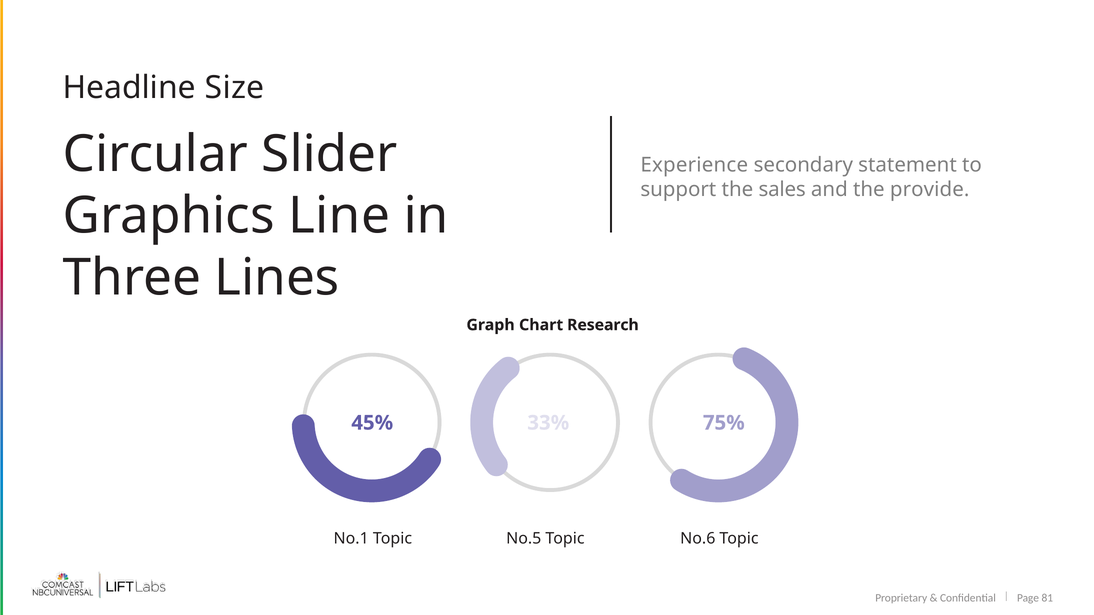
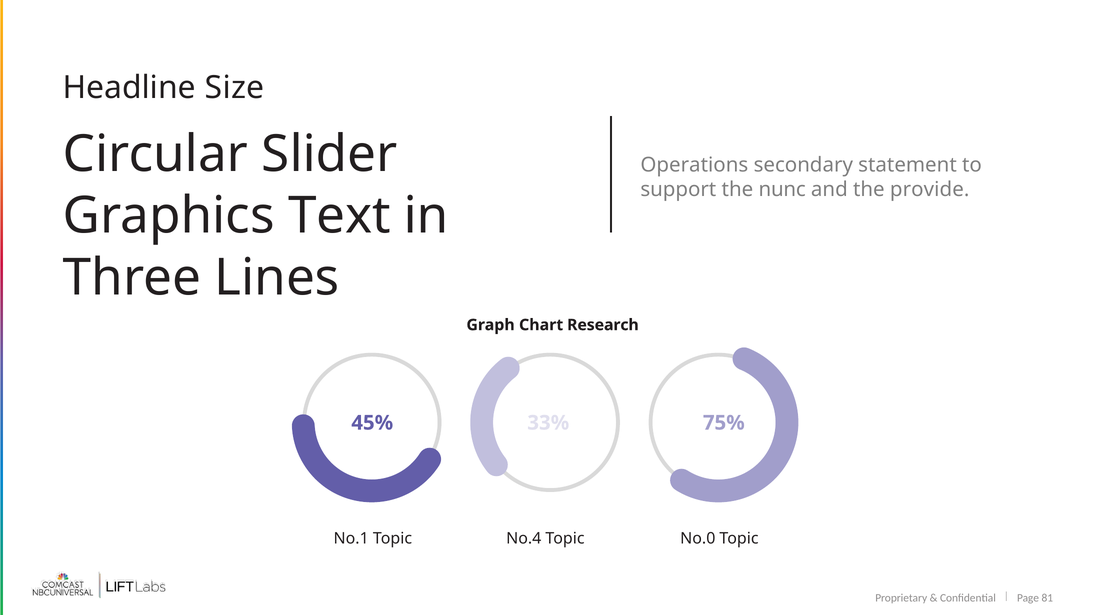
Experience: Experience -> Operations
sales: sales -> nunc
Line: Line -> Text
No.5: No.5 -> No.4
No.6: No.6 -> No.0
